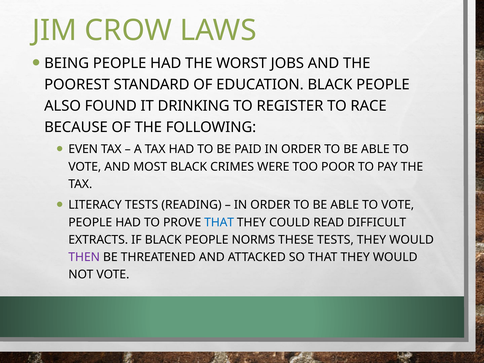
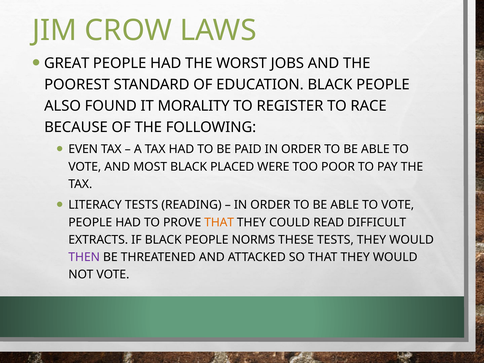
BEING: BEING -> GREAT
DRINKING: DRINKING -> MORALITY
CRIMES: CRIMES -> PLACED
THAT at (219, 222) colour: blue -> orange
